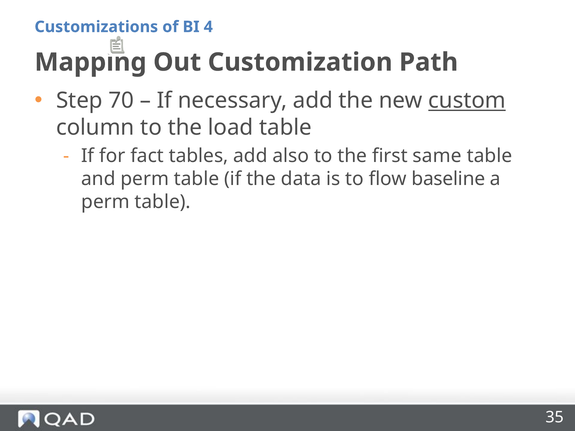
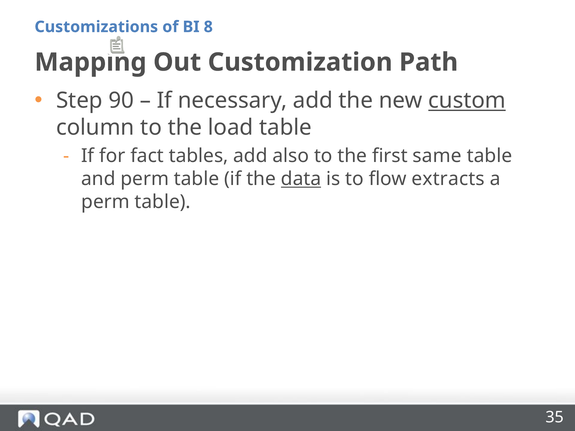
4: 4 -> 8
70: 70 -> 90
data underline: none -> present
baseline: baseline -> extracts
